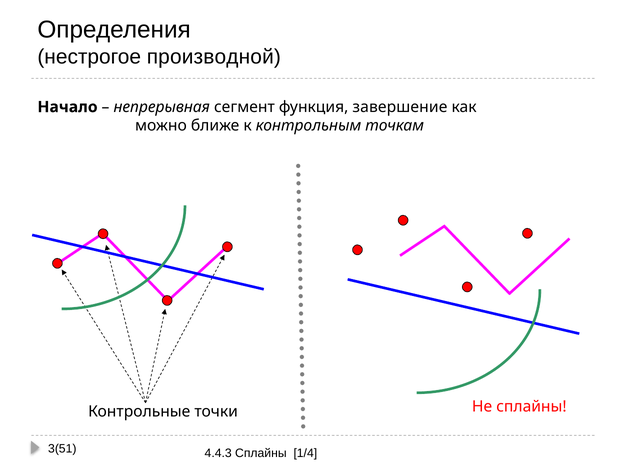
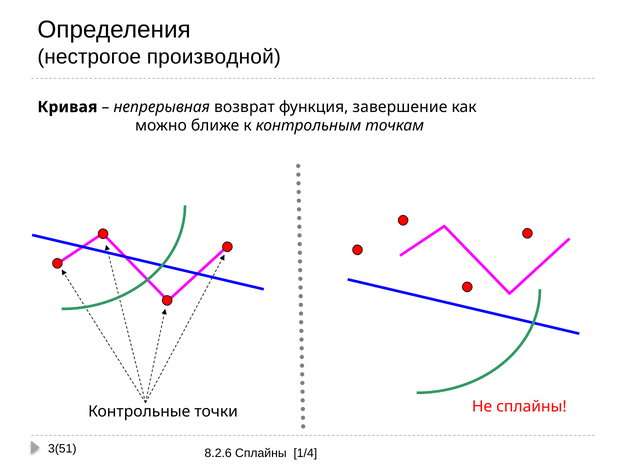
Начало: Начало -> Кривая
сегмент: сегмент -> возврат
4.4.3: 4.4.3 -> 8.2.6
